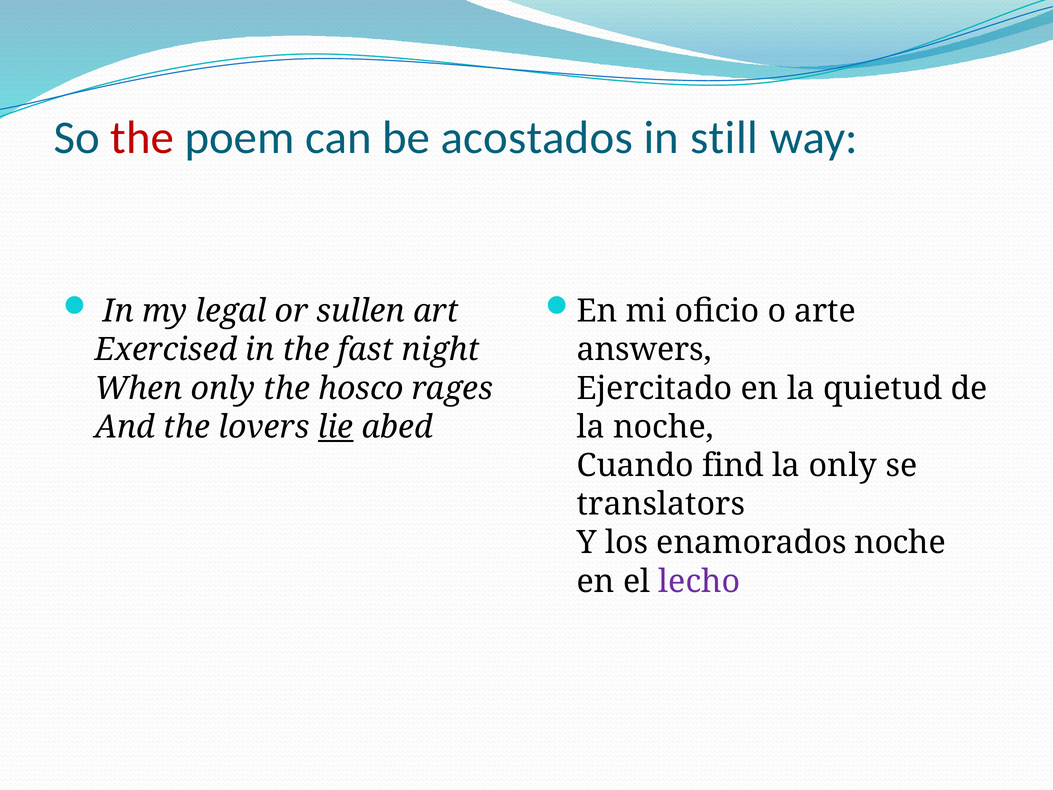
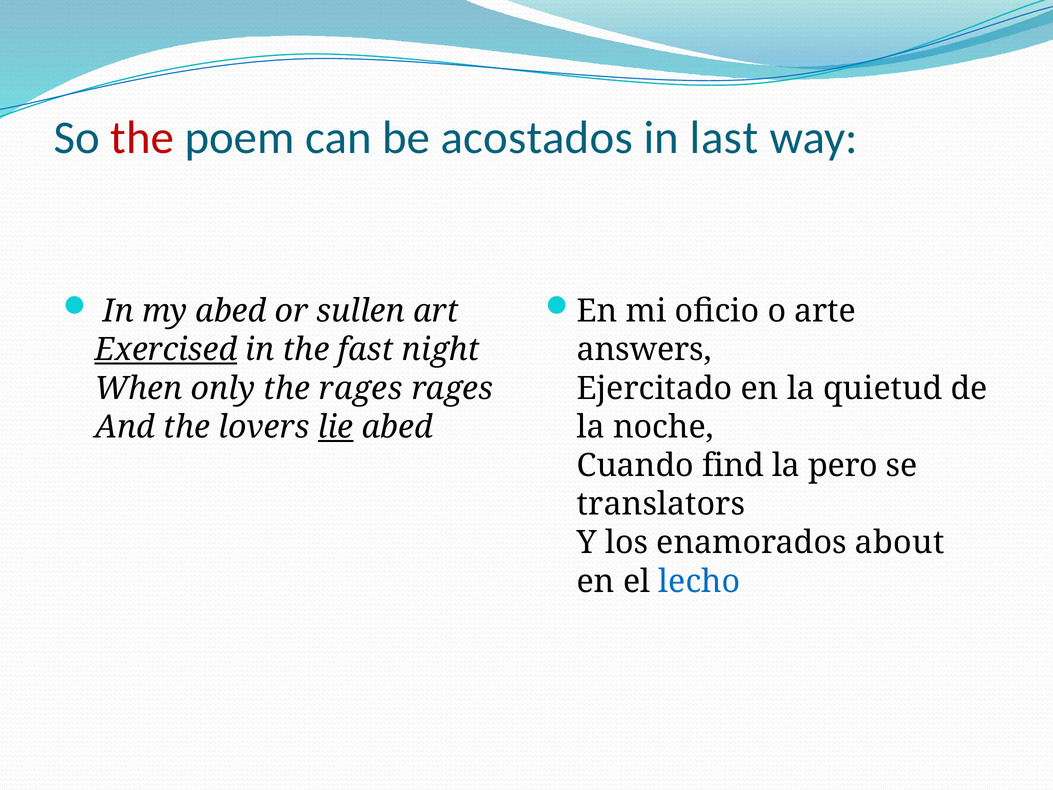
still: still -> last
my legal: legal -> abed
Exercised underline: none -> present
the hosco: hosco -> rages
la only: only -> pero
enamorados noche: noche -> about
lecho colour: purple -> blue
